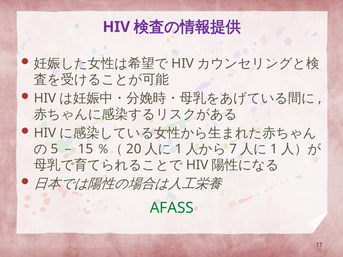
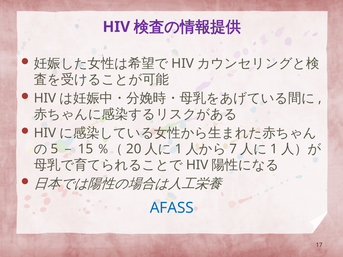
AFASS colour: green -> blue
